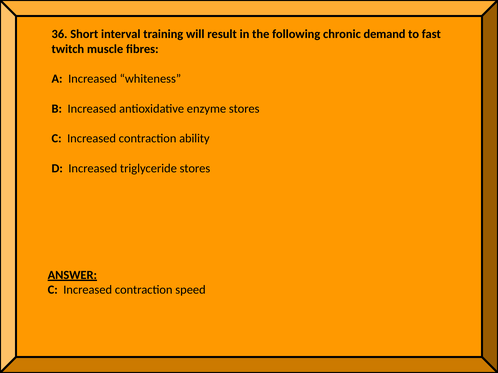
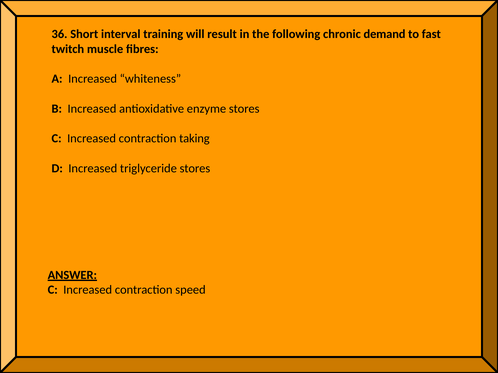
ability: ability -> taking
